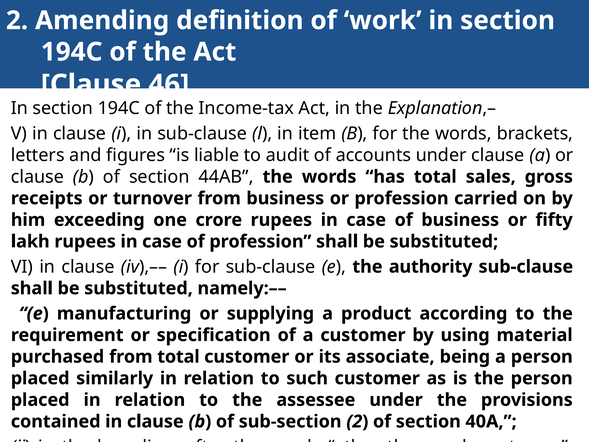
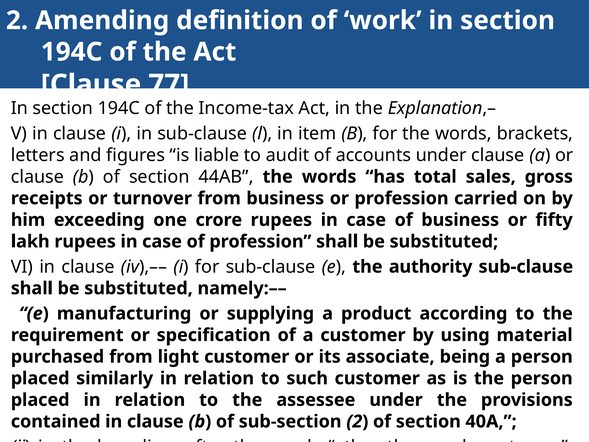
46: 46 -> 77
from total: total -> light
